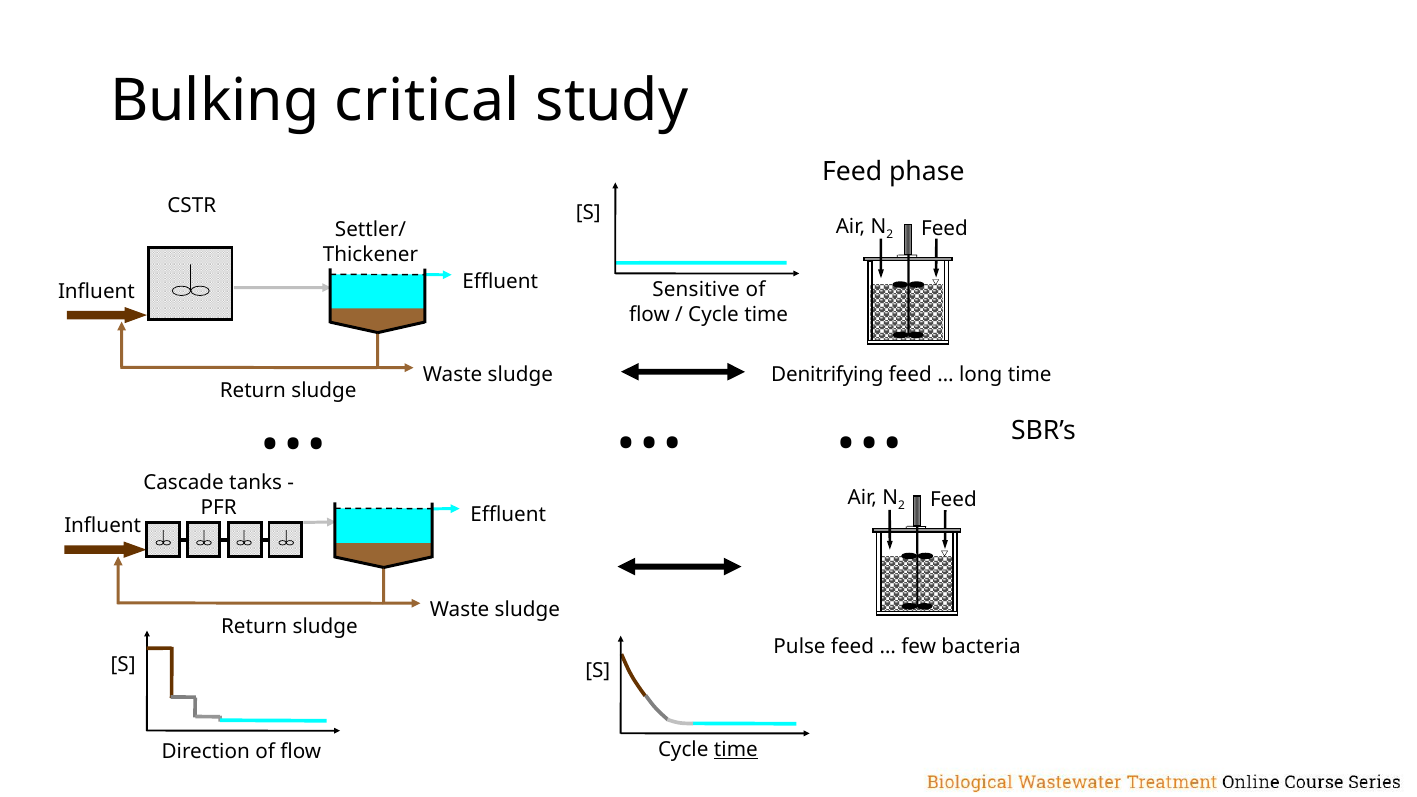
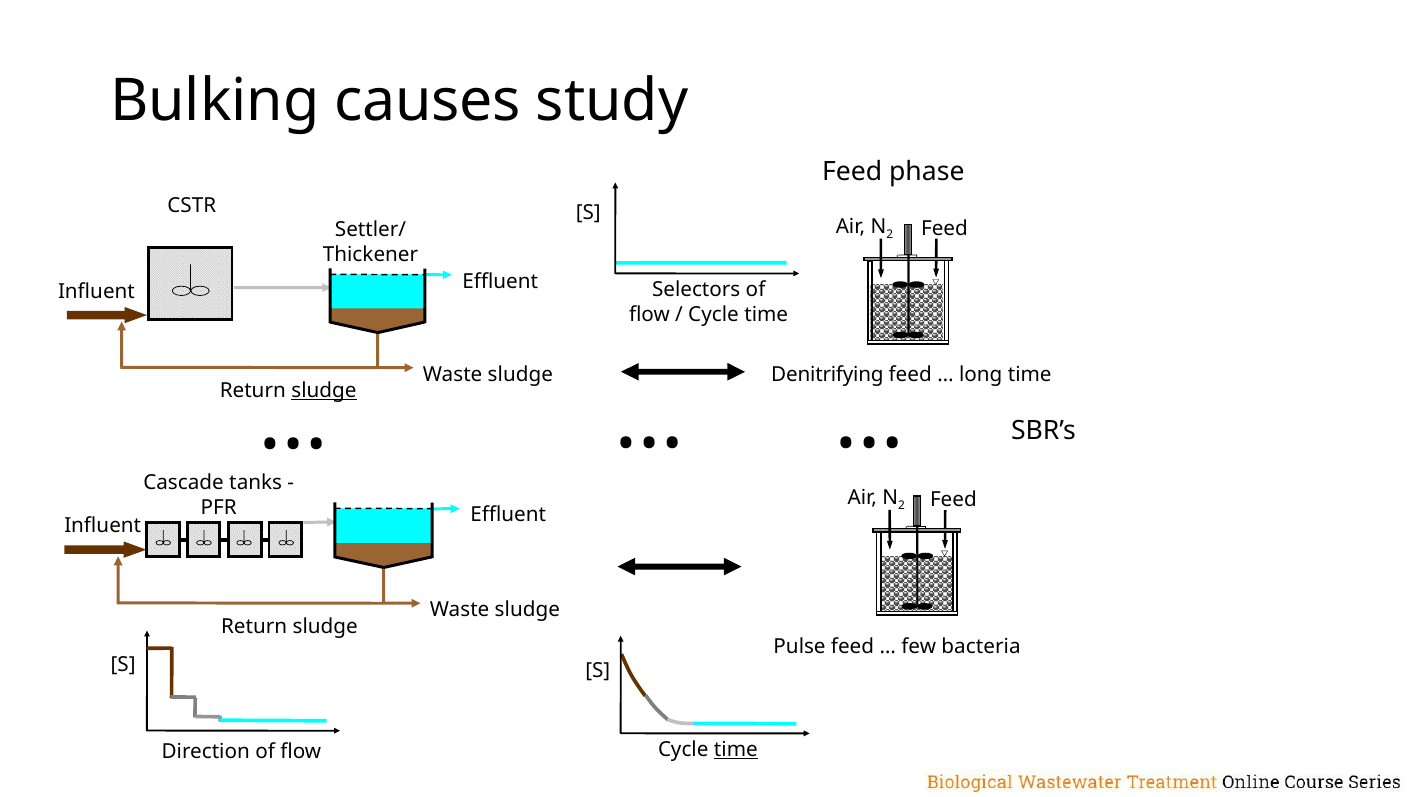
critical: critical -> causes
Sensitive: Sensitive -> Selectors
sludge at (324, 391) underline: none -> present
